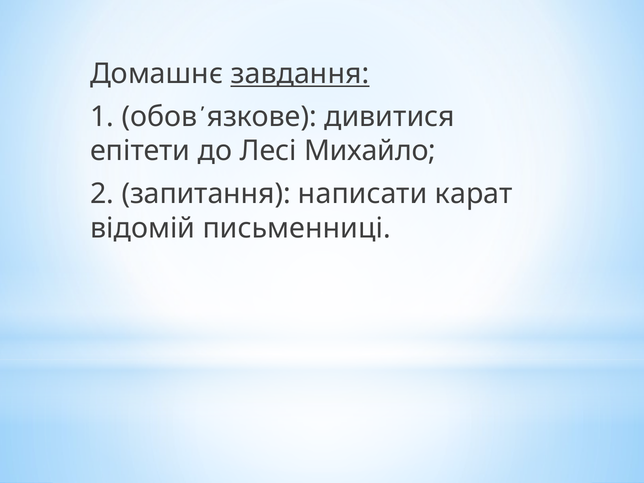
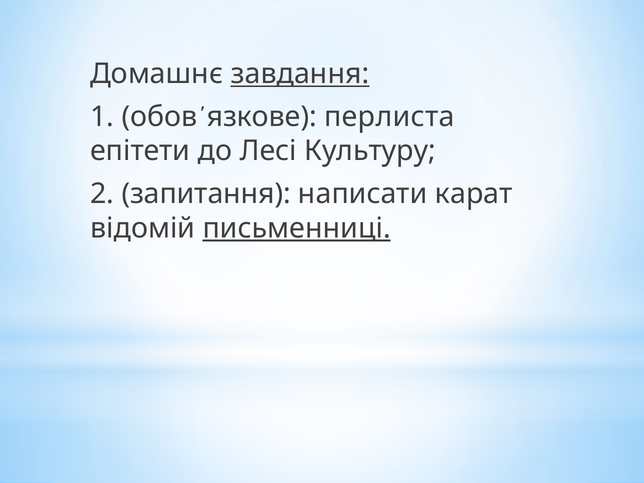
дивитися: дивитися -> перлиста
Михайло: Михайло -> Культуру
письменниці underline: none -> present
